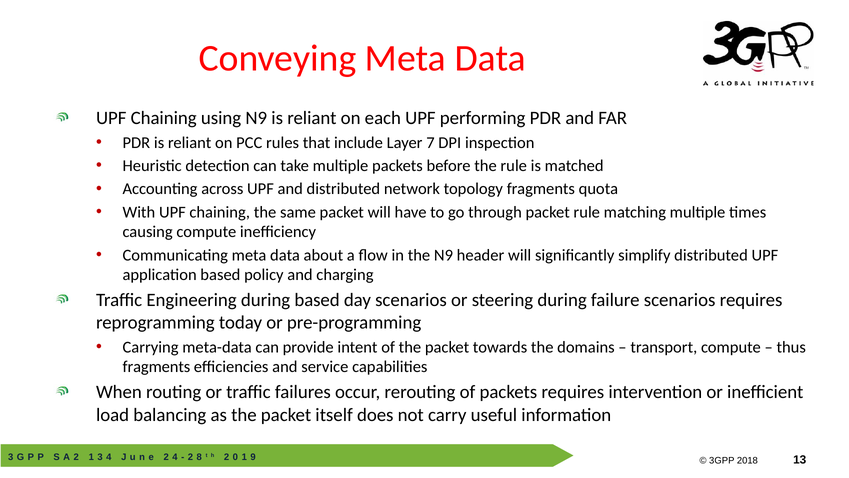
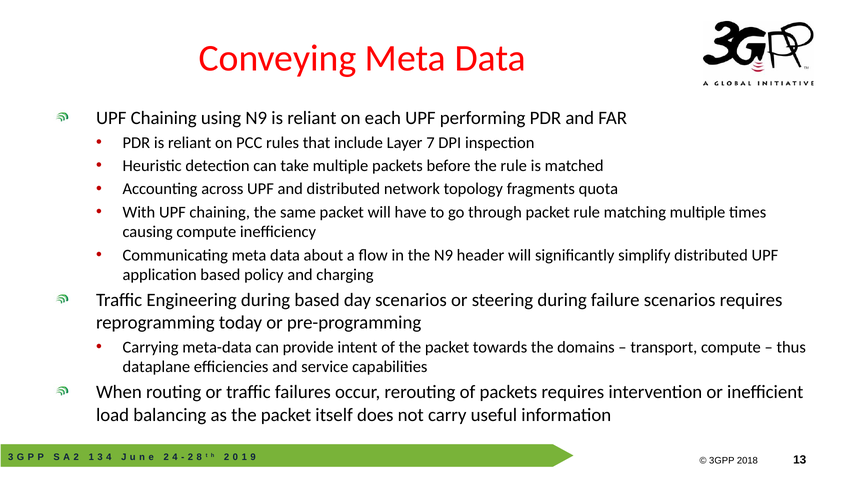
fragments at (156, 367): fragments -> dataplane
